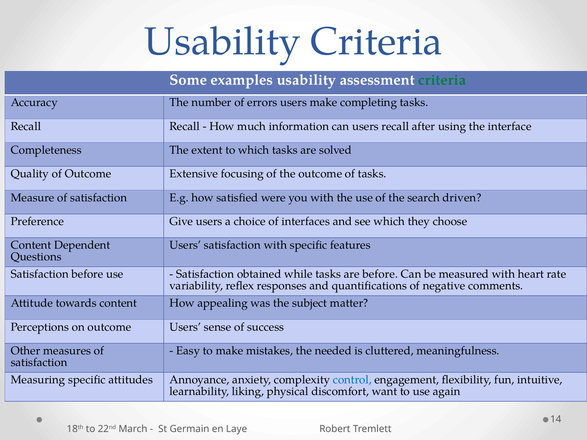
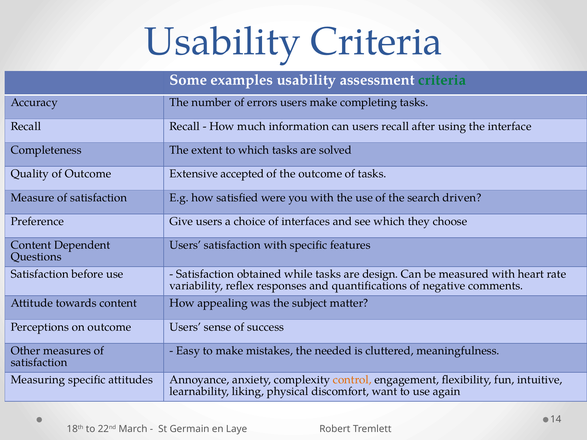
focusing: focusing -> accepted
are before: before -> design
control colour: blue -> orange
